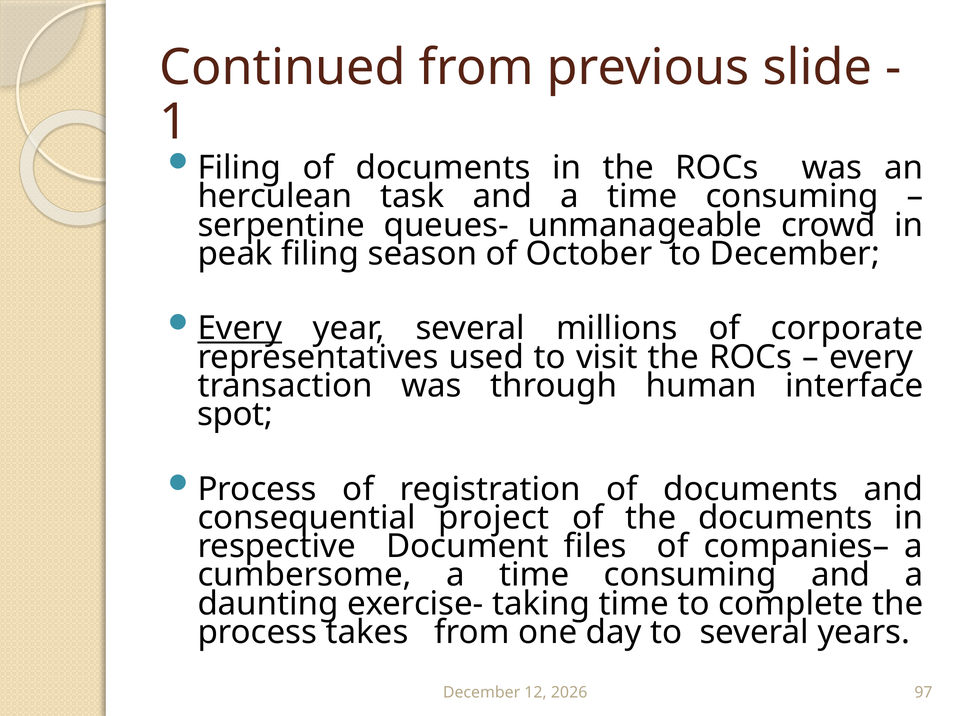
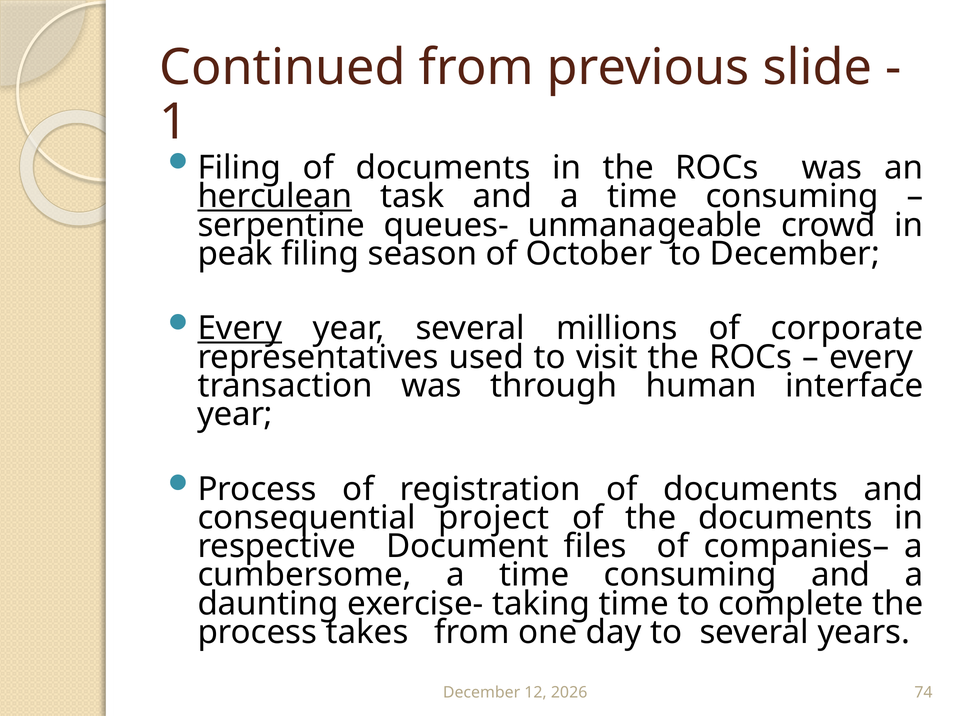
herculean underline: none -> present
spot at (235, 415): spot -> year
97: 97 -> 74
